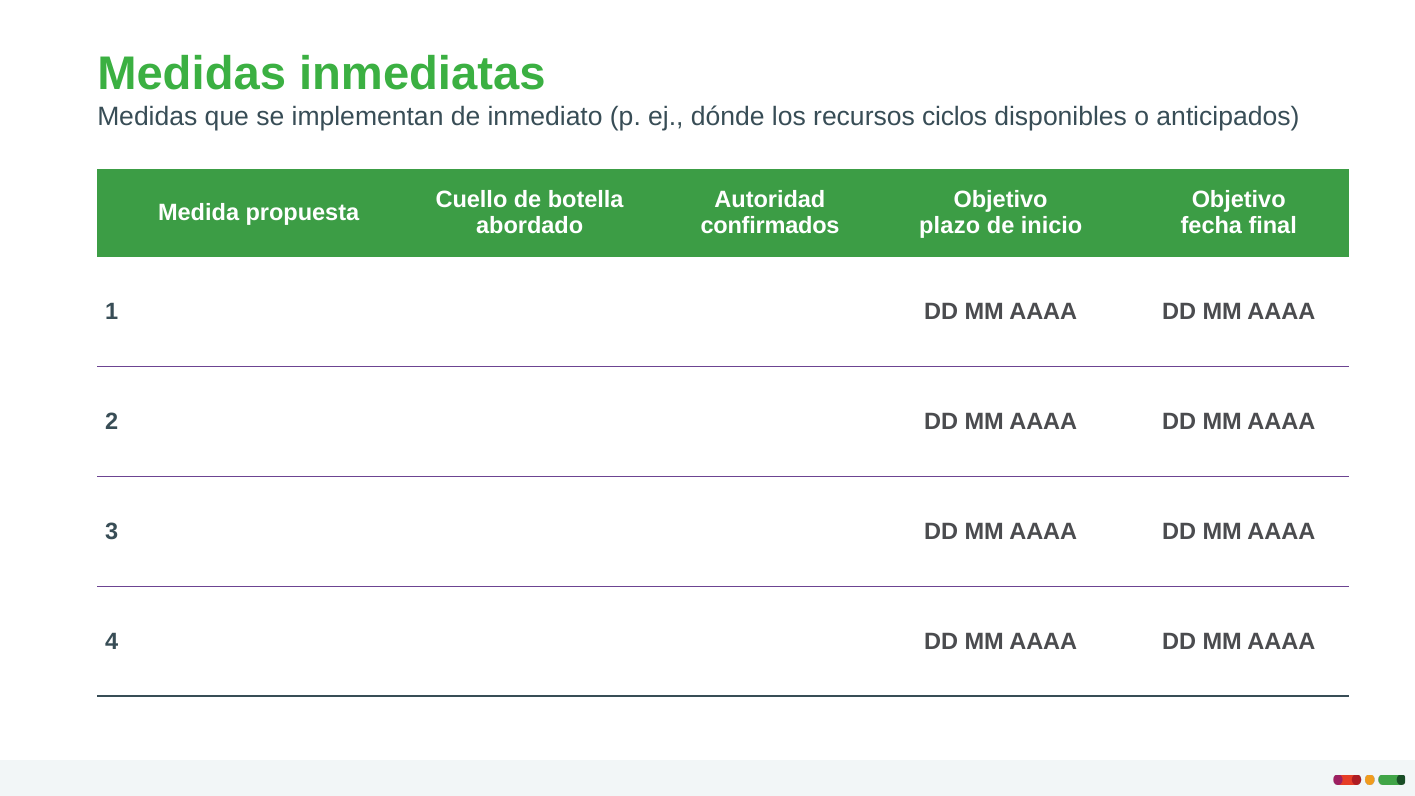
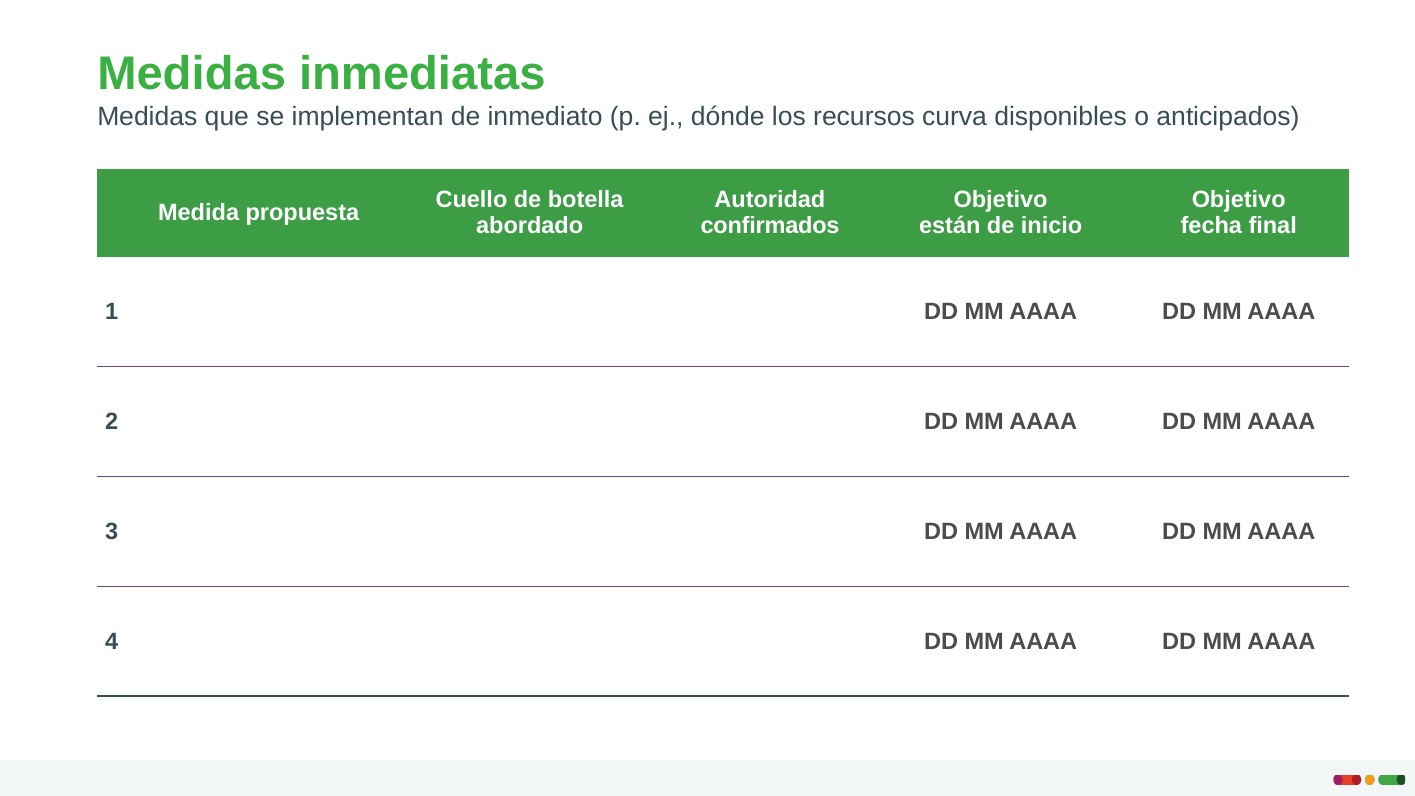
ciclos: ciclos -> curva
plazo: plazo -> están
